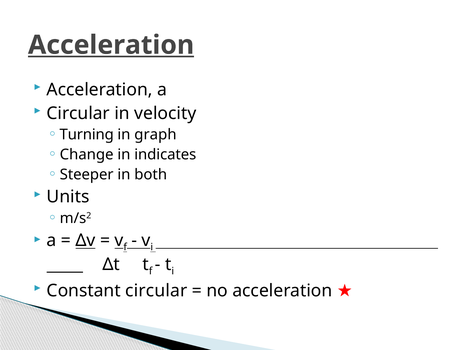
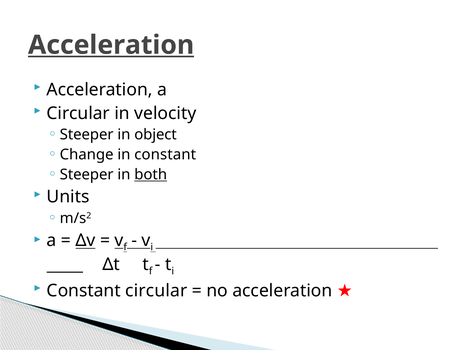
Turning at (87, 135): Turning -> Steeper
graph: graph -> object
in indicates: indicates -> constant
both underline: none -> present
